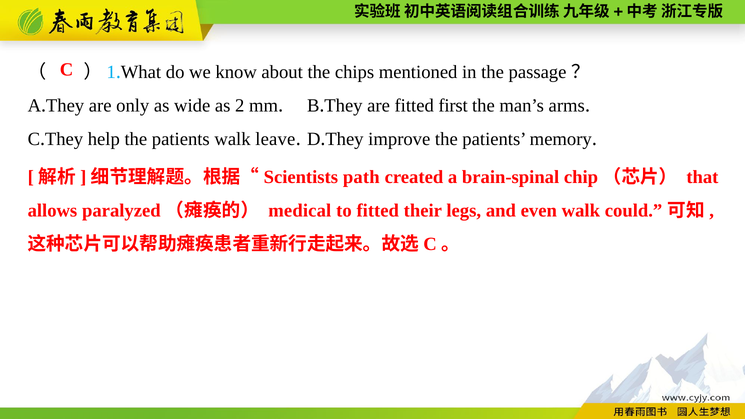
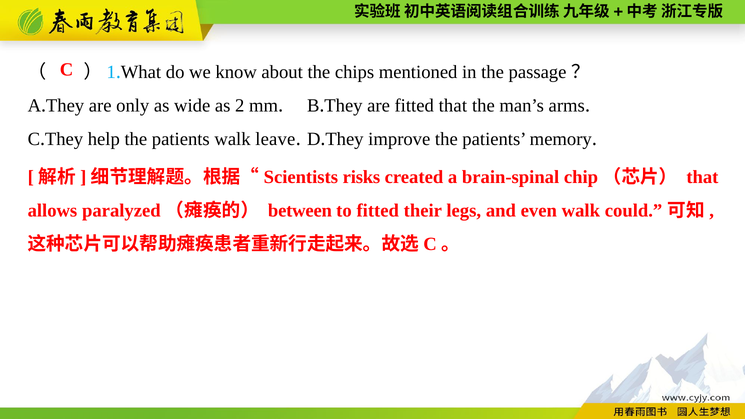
fitted first: first -> that
path: path -> risks
medical: medical -> between
